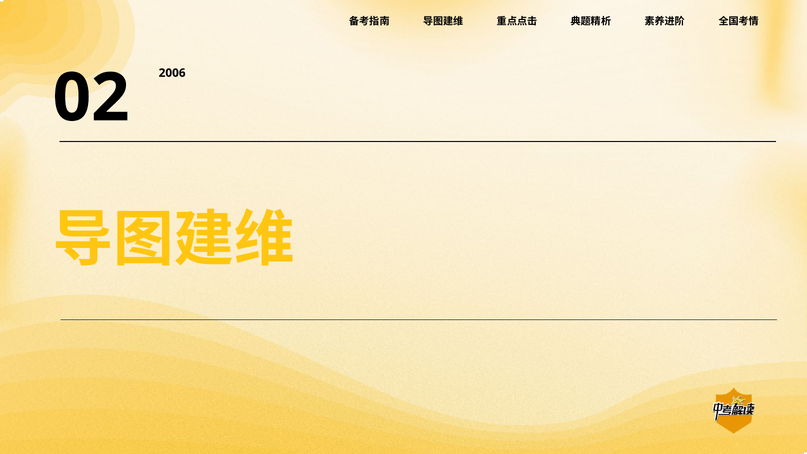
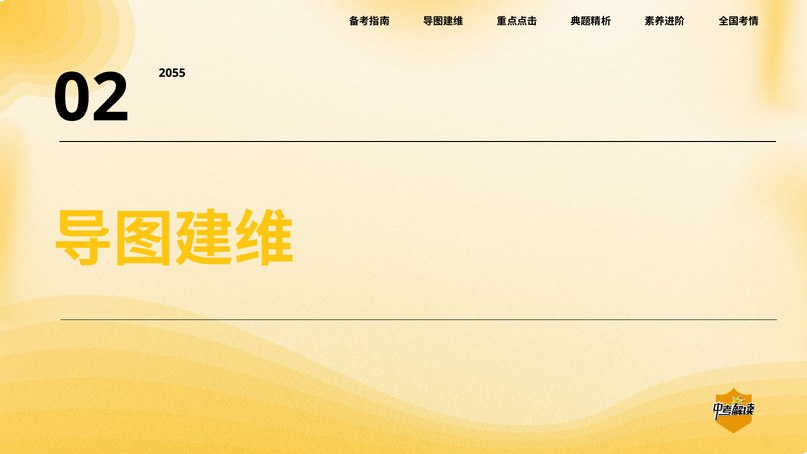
2006: 2006 -> 2055
